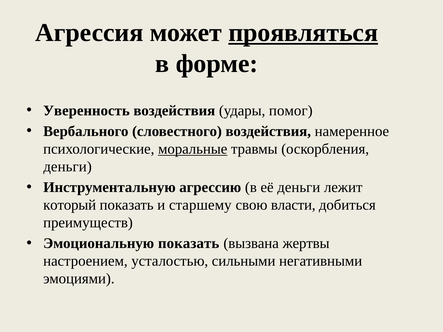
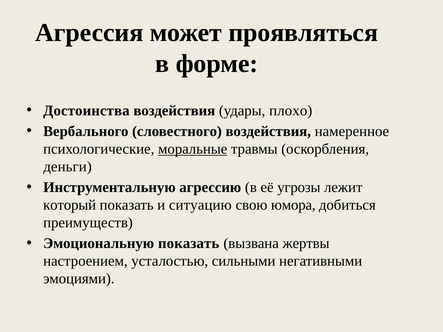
проявляться underline: present -> none
Уверенность: Уверенность -> Достоинства
помог: помог -> плохо
её деньги: деньги -> угрозы
старшему: старшему -> ситуацию
власти: власти -> юмора
